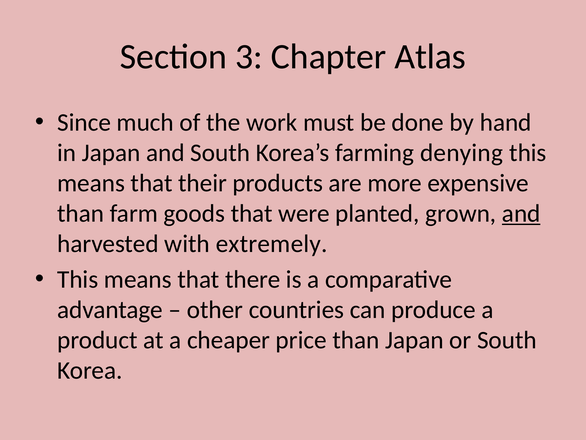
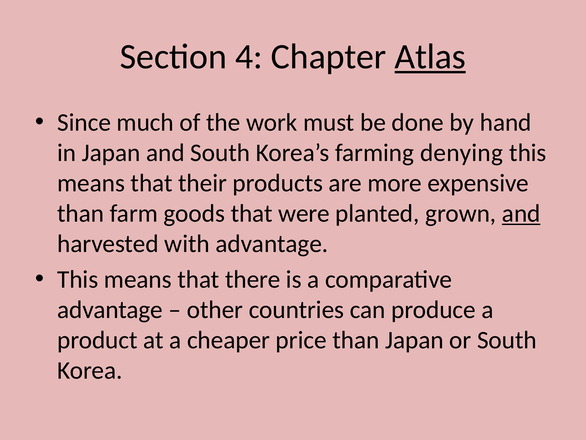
3: 3 -> 4
Atlas underline: none -> present
with extremely: extremely -> advantage
